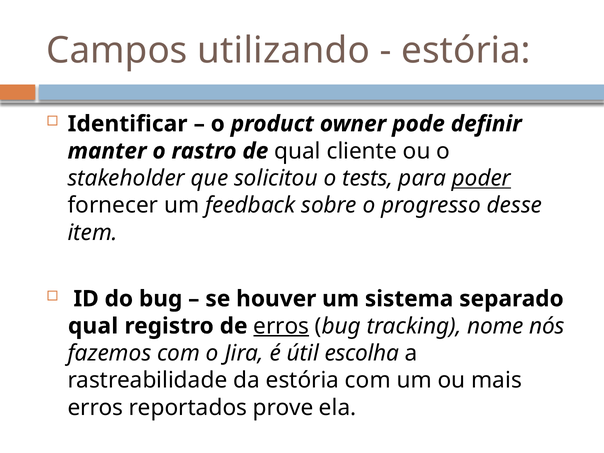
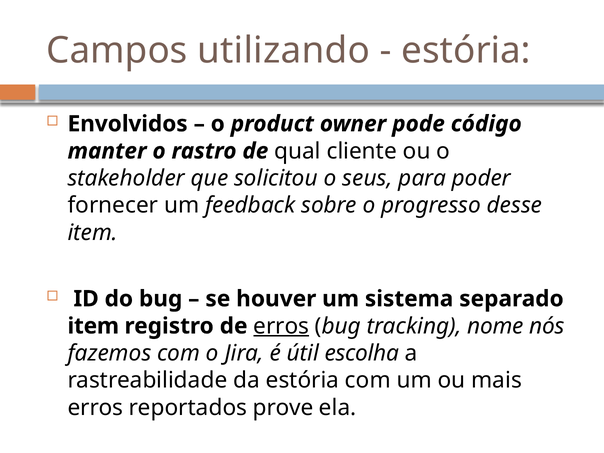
Identificar: Identificar -> Envolvidos
definir: definir -> código
tests: tests -> seus
poder underline: present -> none
qual at (93, 326): qual -> item
